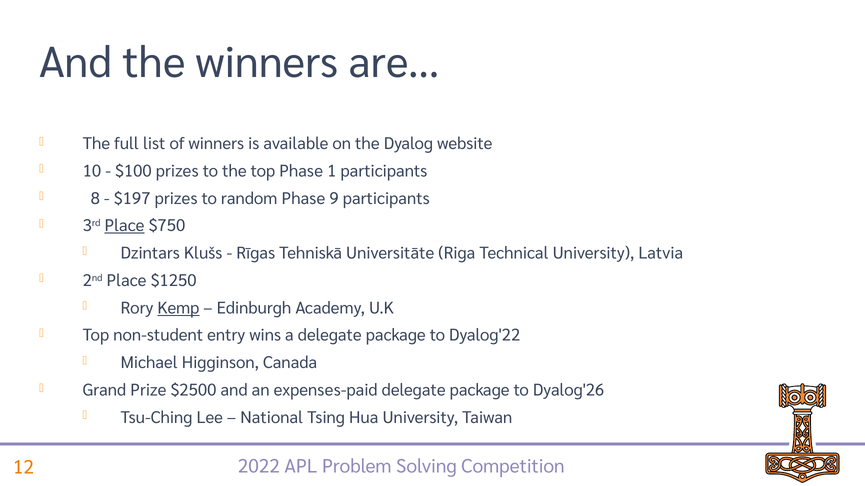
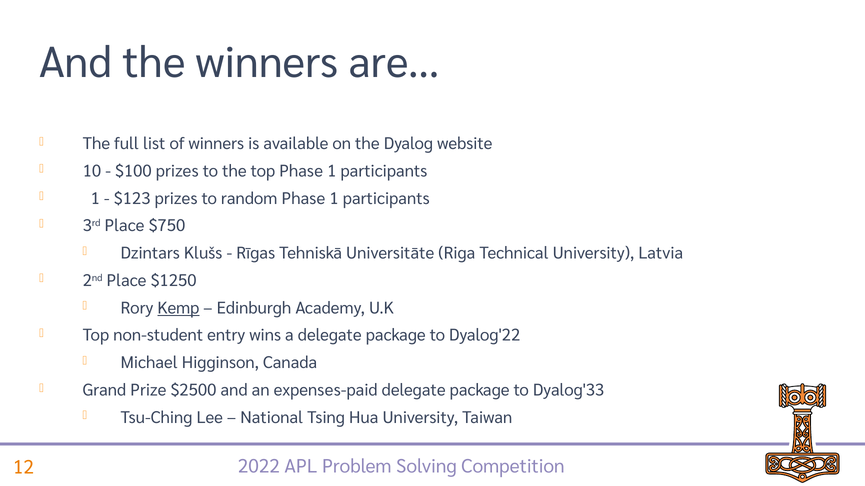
8 at (95, 199): 8 -> 1
$197: $197 -> $123
random Phase 9: 9 -> 1
Place at (125, 226) underline: present -> none
Dyalog'26: Dyalog'26 -> Dyalog'33
